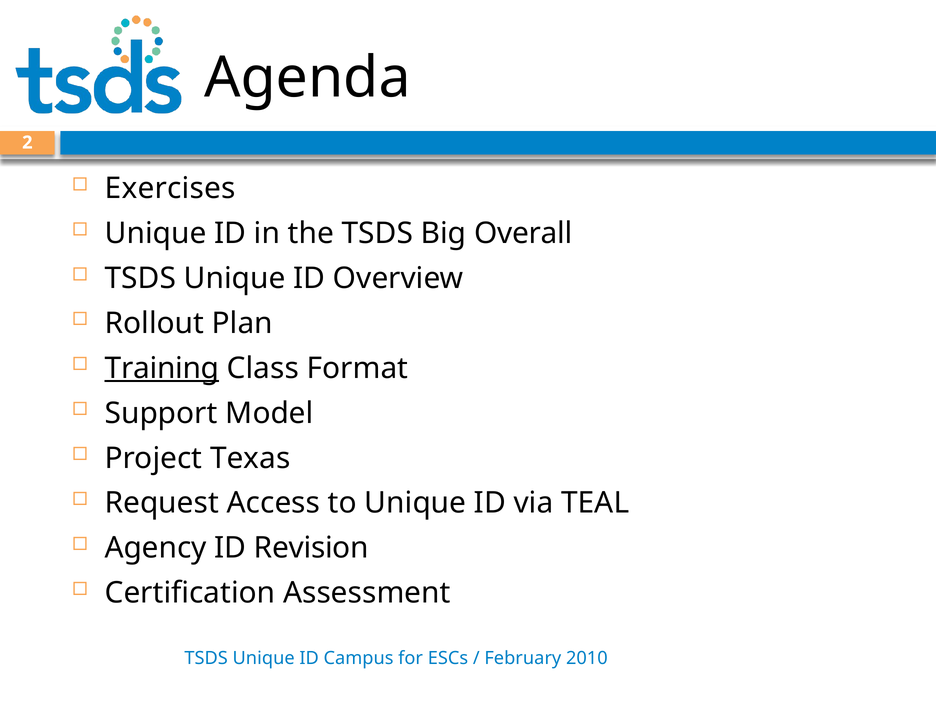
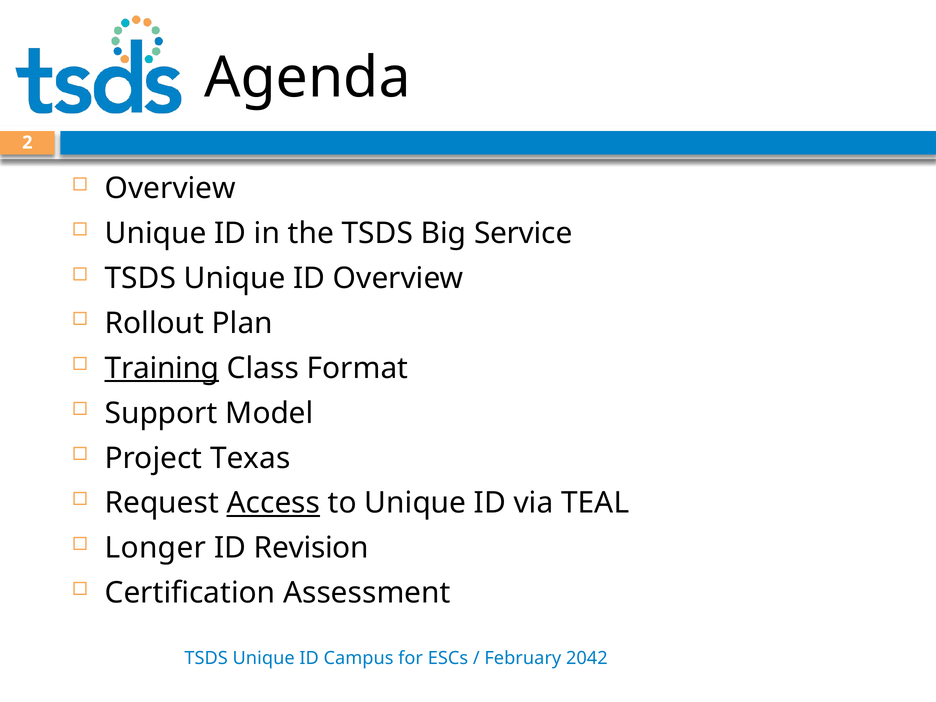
Exercises at (170, 188): Exercises -> Overview
Overall: Overall -> Service
Access underline: none -> present
Agency: Agency -> Longer
2010: 2010 -> 2042
